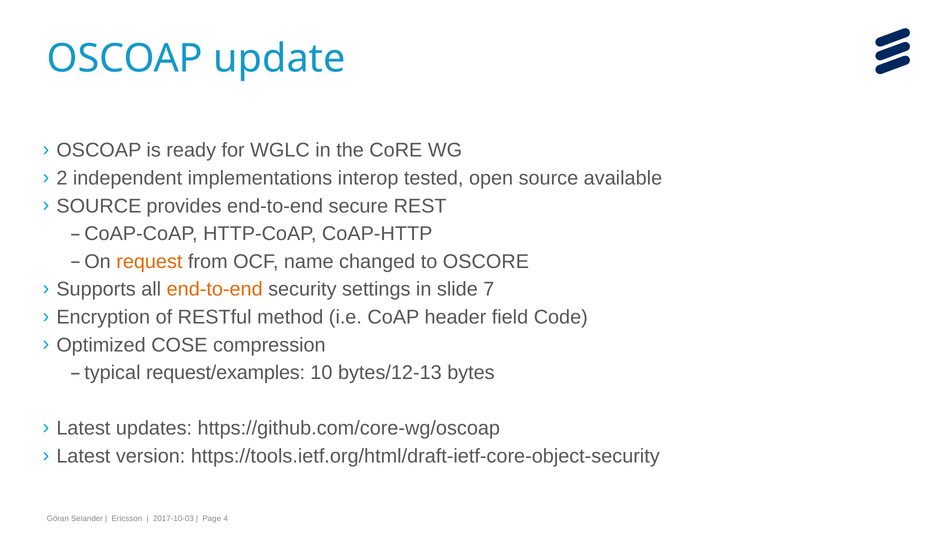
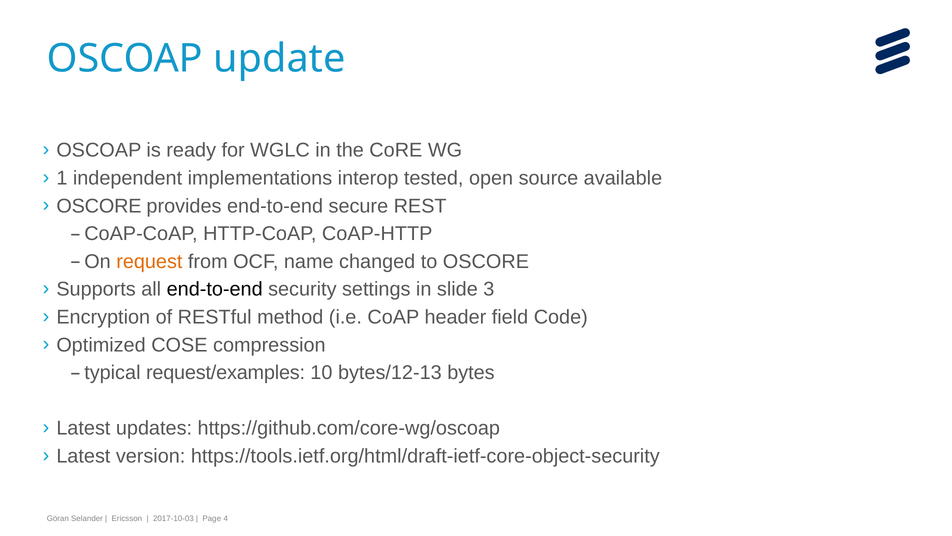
2: 2 -> 1
SOURCE at (99, 206): SOURCE -> OSCORE
end-to-end at (215, 289) colour: orange -> black
7: 7 -> 3
